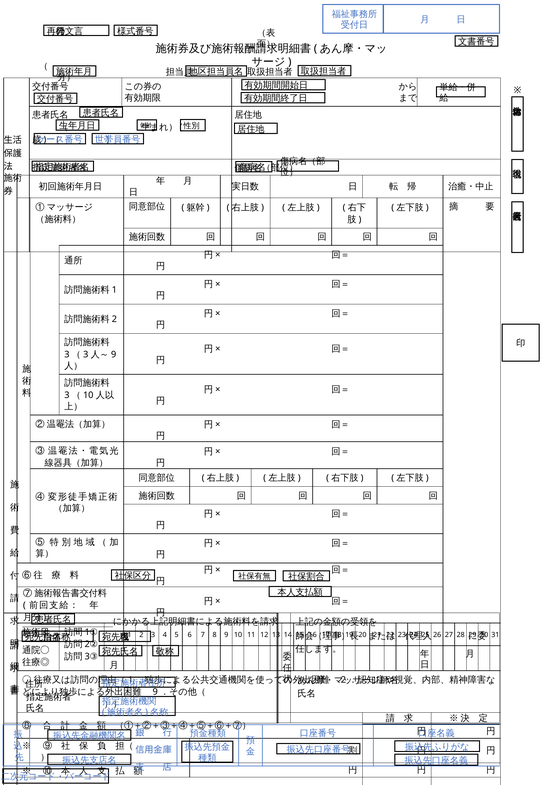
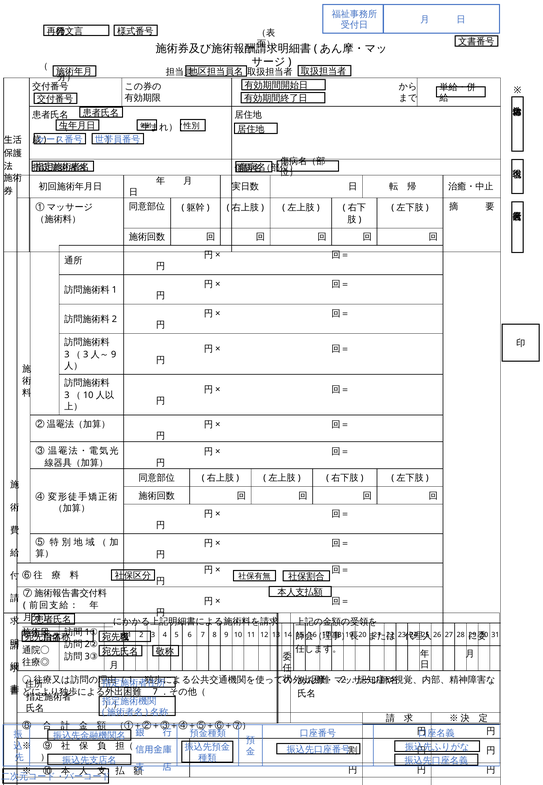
9 at (155, 691): 9 -> 7
